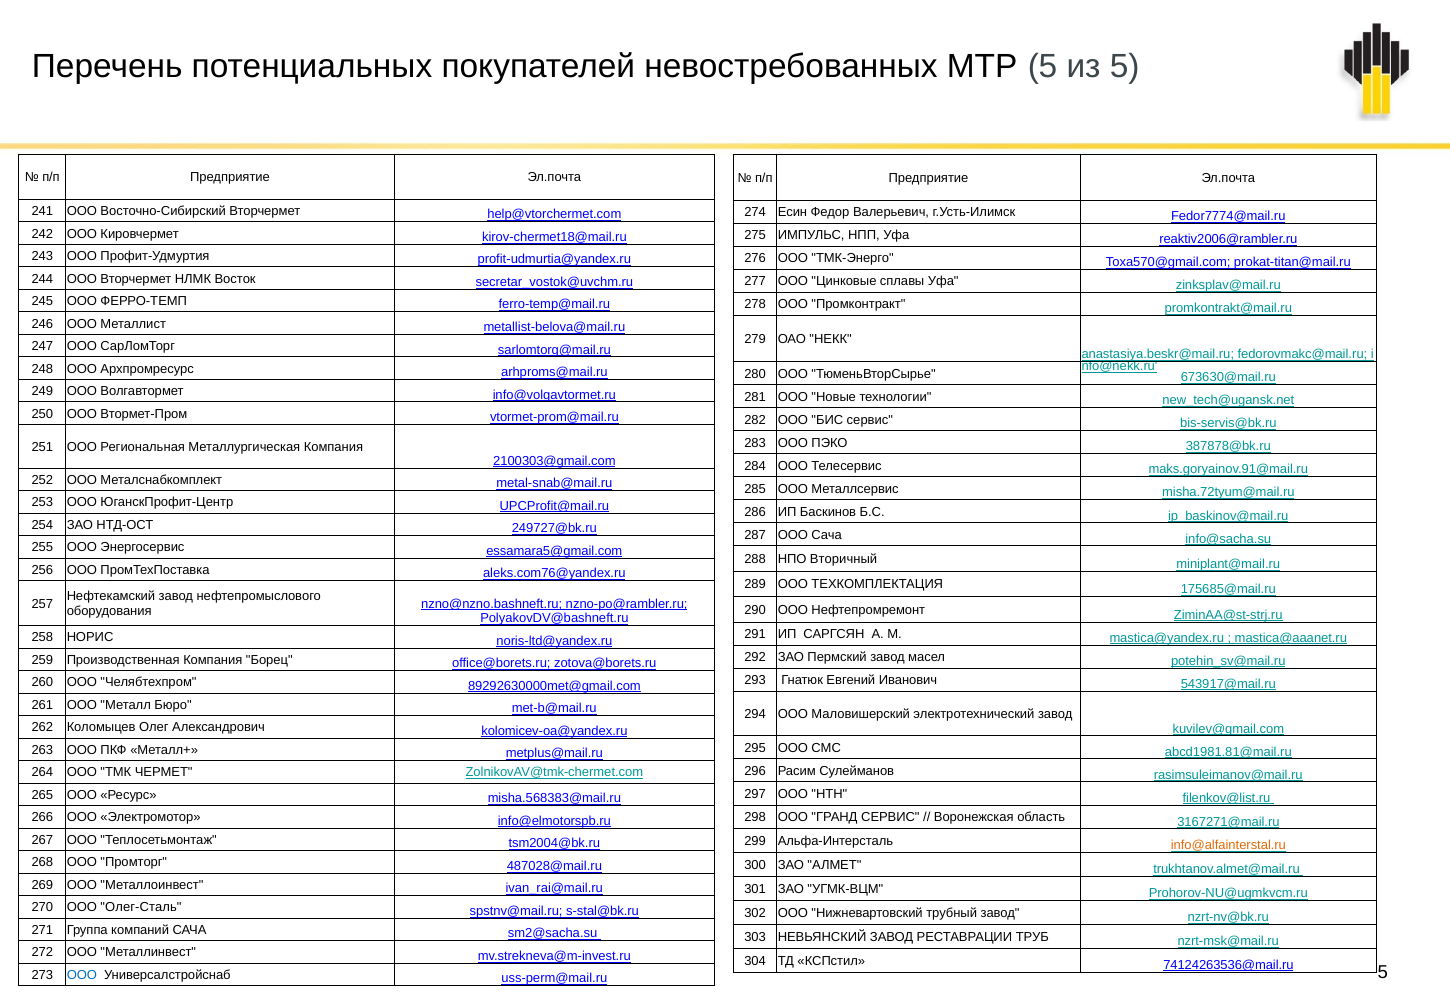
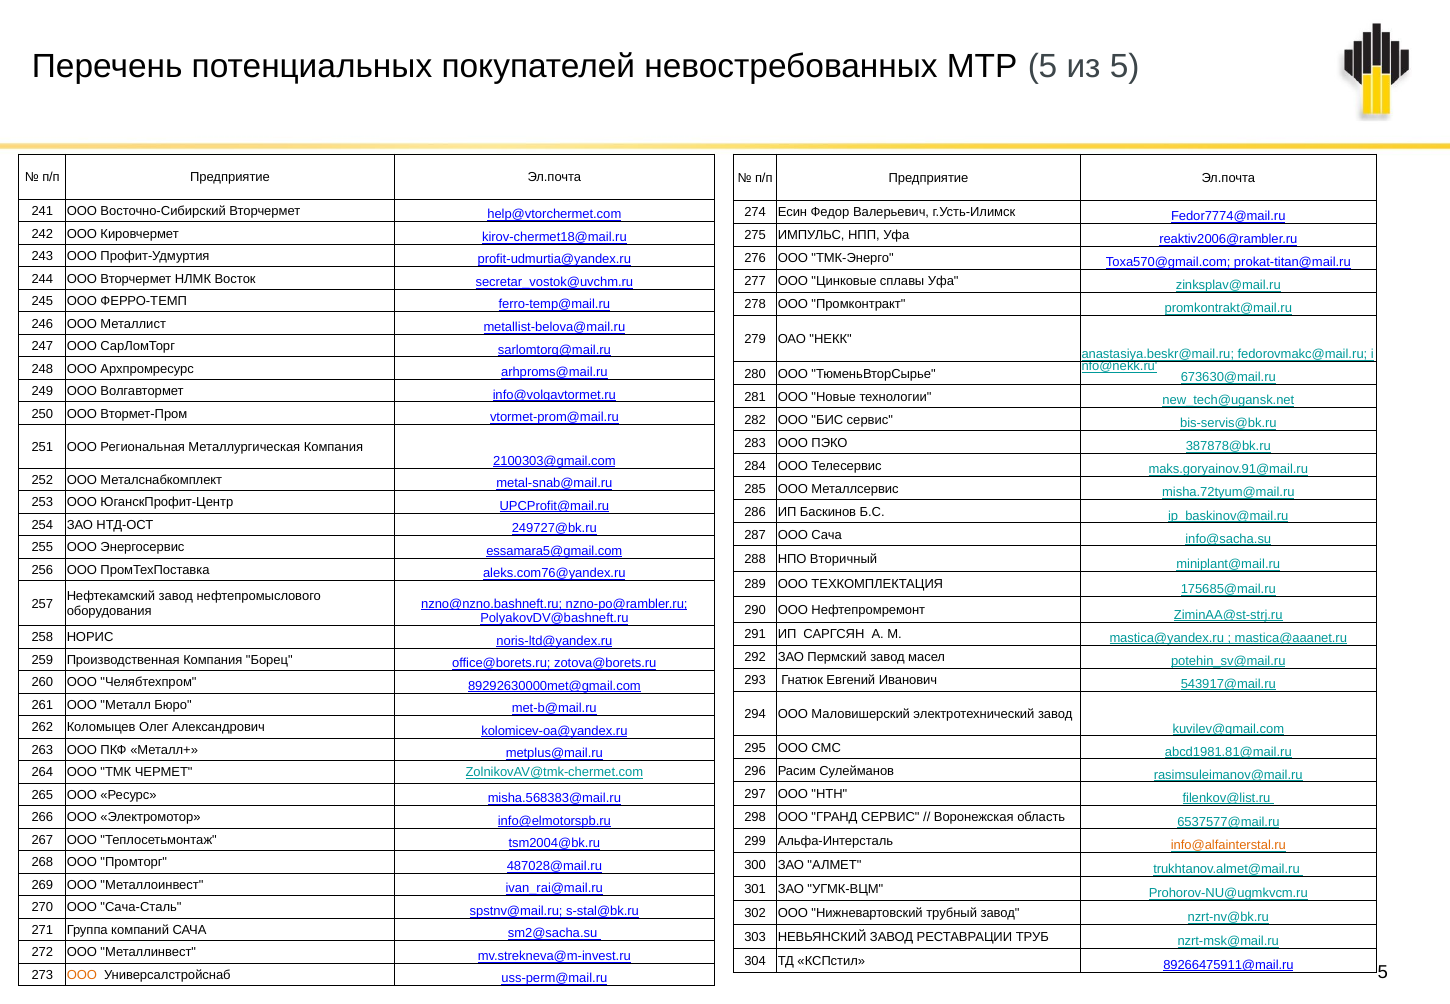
3167271@mail.ru: 3167271@mail.ru -> 6537577@mail.ru
Олег-Сталь: Олег-Сталь -> Сача-Сталь
74124263536@mail.ru: 74124263536@mail.ru -> 89266475911@mail.ru
ООО at (82, 975) colour: blue -> orange
